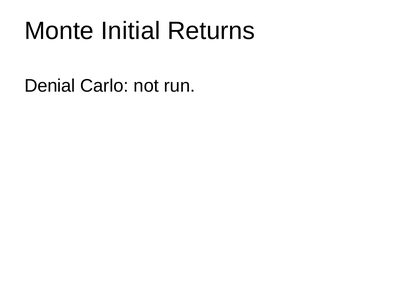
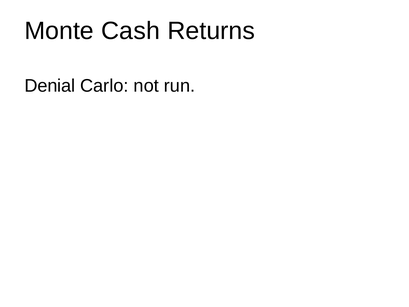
Initial: Initial -> Cash
